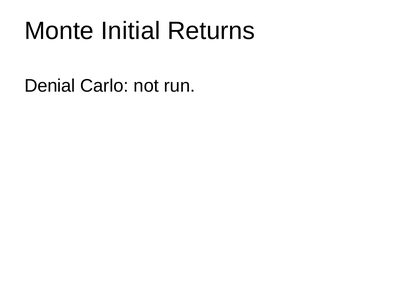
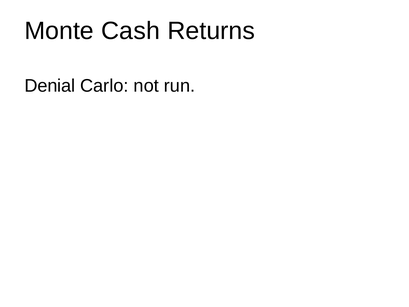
Initial: Initial -> Cash
